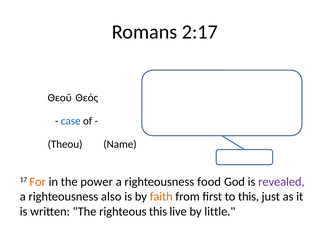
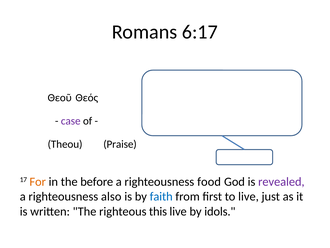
2:17: 2:17 -> 6:17
case colour: blue -> purple
Name: Name -> Praise
power: power -> before
faith colour: orange -> blue
to this: this -> live
little: little -> idols
